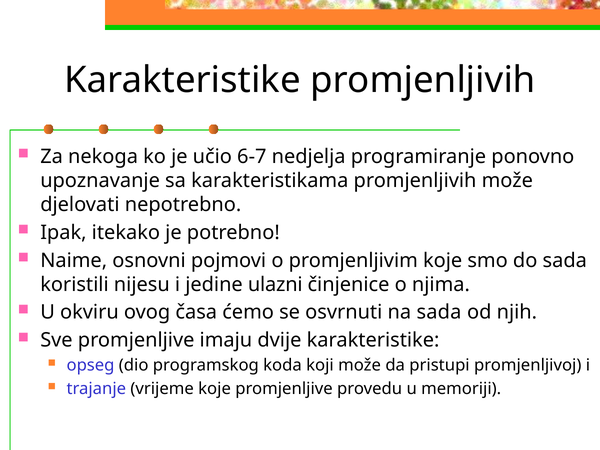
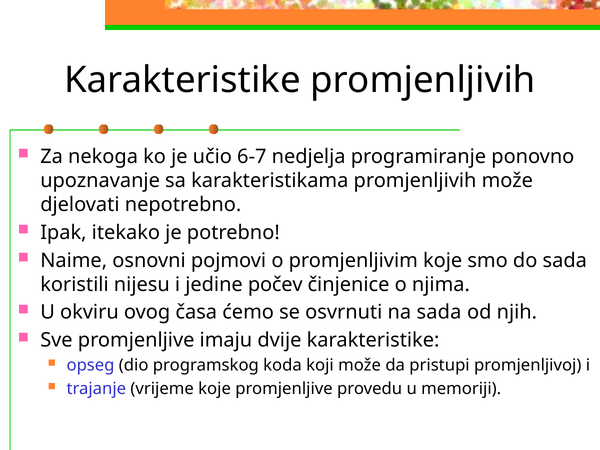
ulazni: ulazni -> počev
